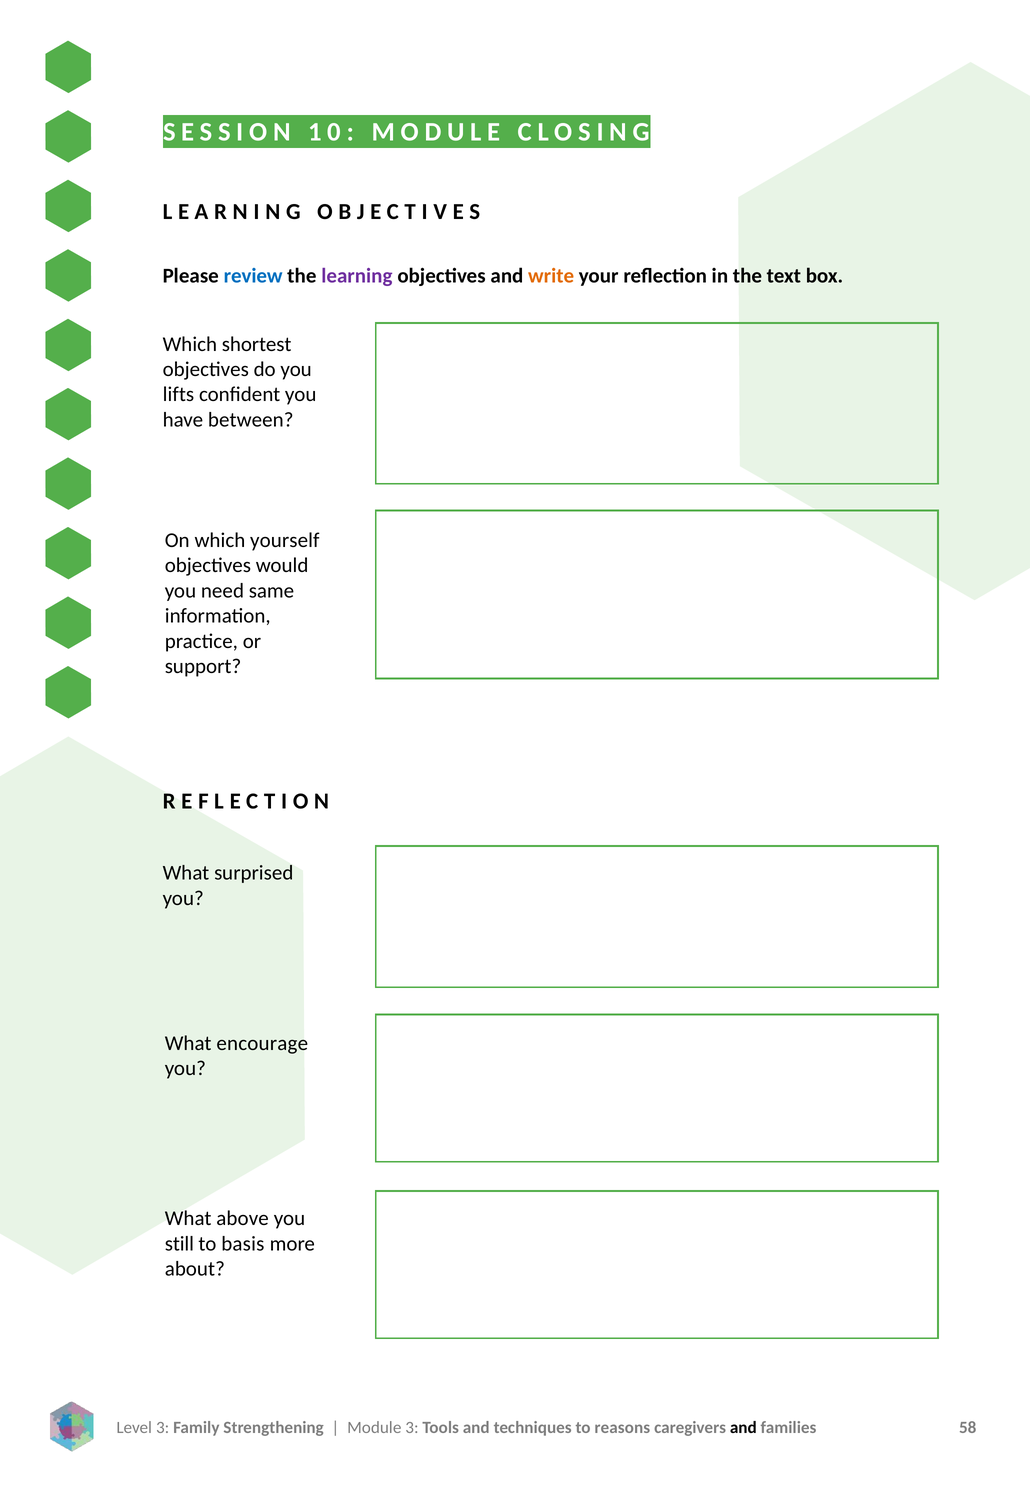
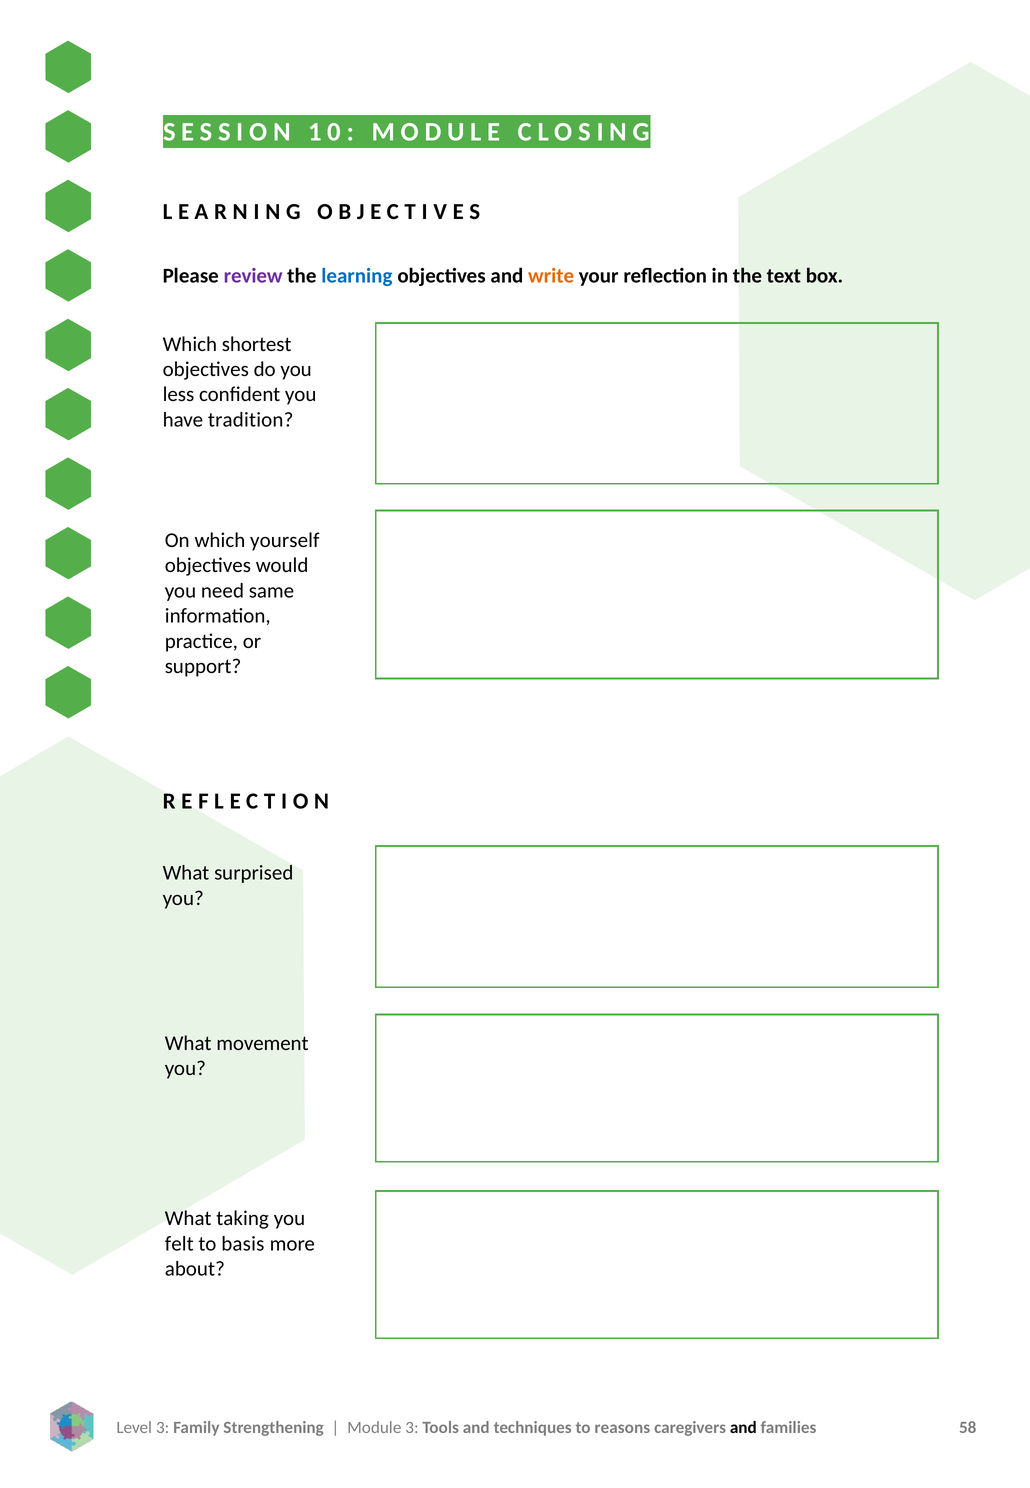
review colour: blue -> purple
learning colour: purple -> blue
lifts: lifts -> less
between: between -> tradition
encourage: encourage -> movement
above: above -> taking
still: still -> felt
